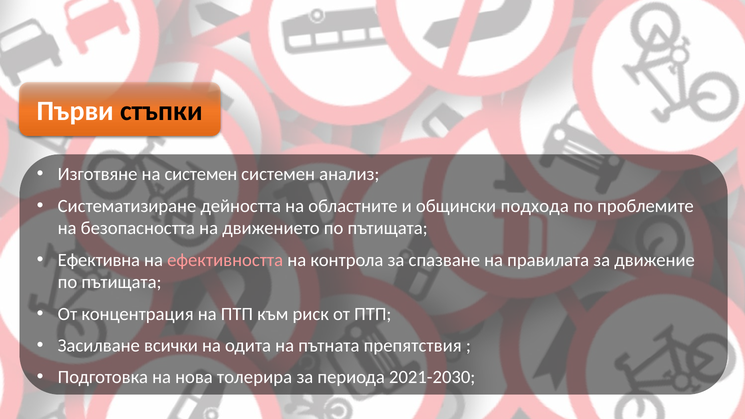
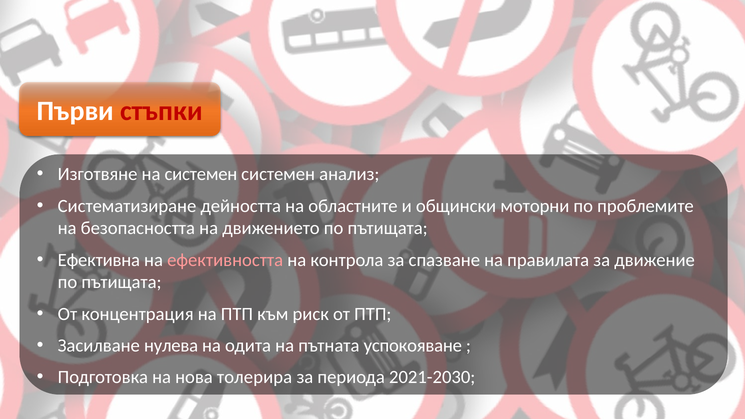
стъпки colour: black -> red
подхода: подхода -> моторни
всички: всички -> нулева
препятствия: препятствия -> успокояване
